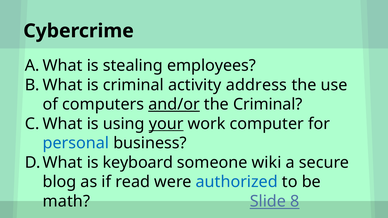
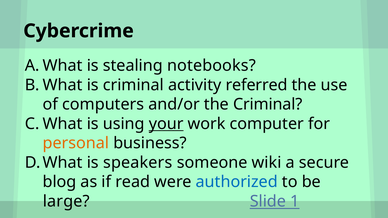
employees: employees -> notebooks
address: address -> referred
and/or underline: present -> none
personal colour: blue -> orange
keyboard: keyboard -> speakers
math: math -> large
8: 8 -> 1
